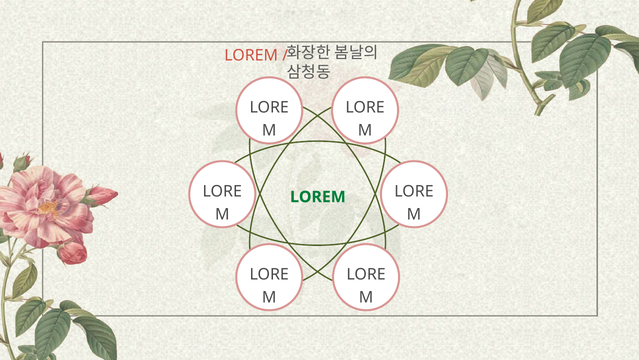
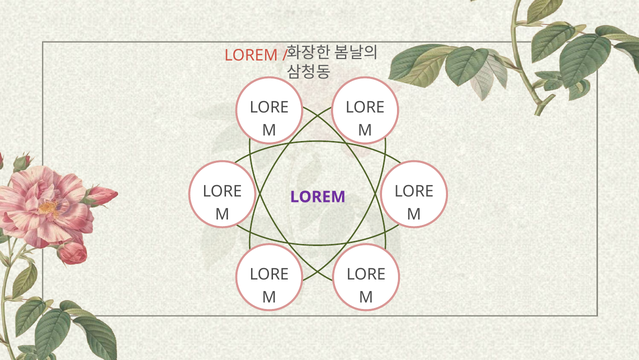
LOREM at (318, 197) colour: green -> purple
